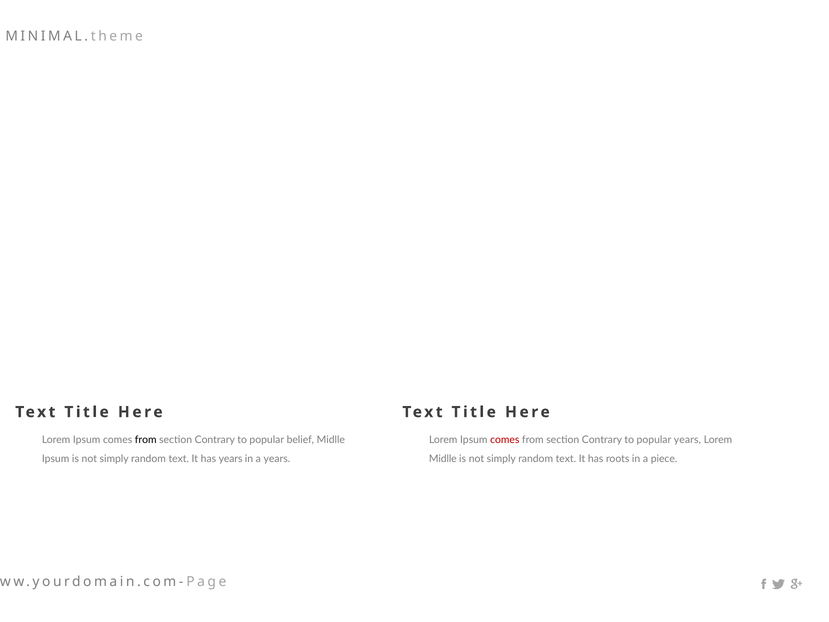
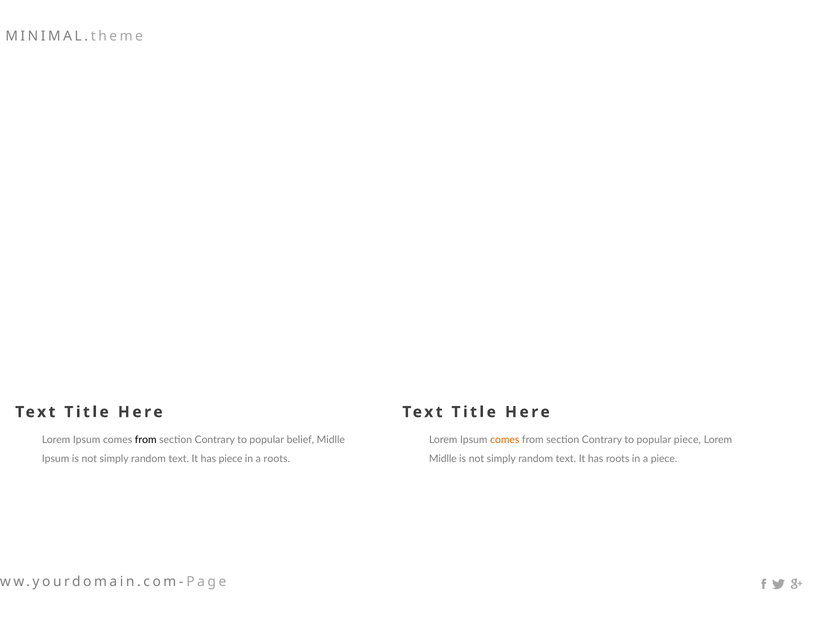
comes at (505, 440) colour: red -> orange
popular years: years -> piece
has years: years -> piece
a years: years -> roots
